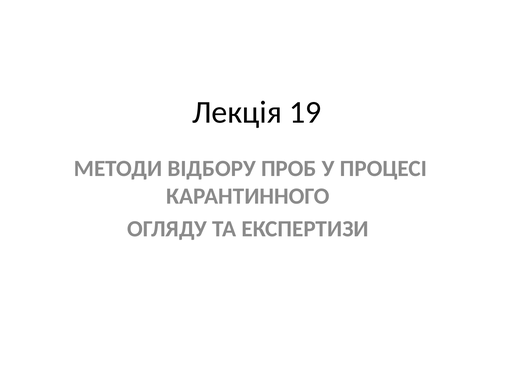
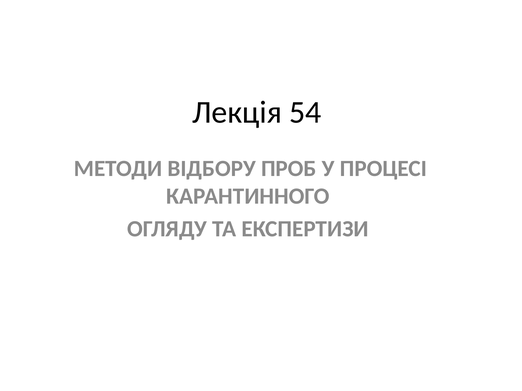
19: 19 -> 54
